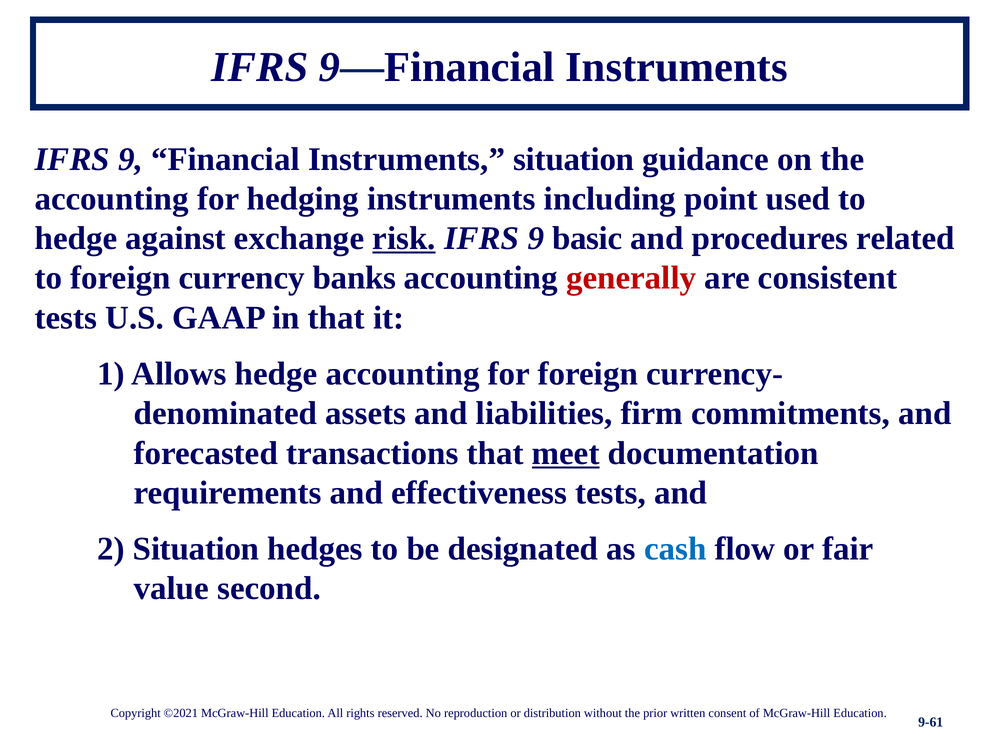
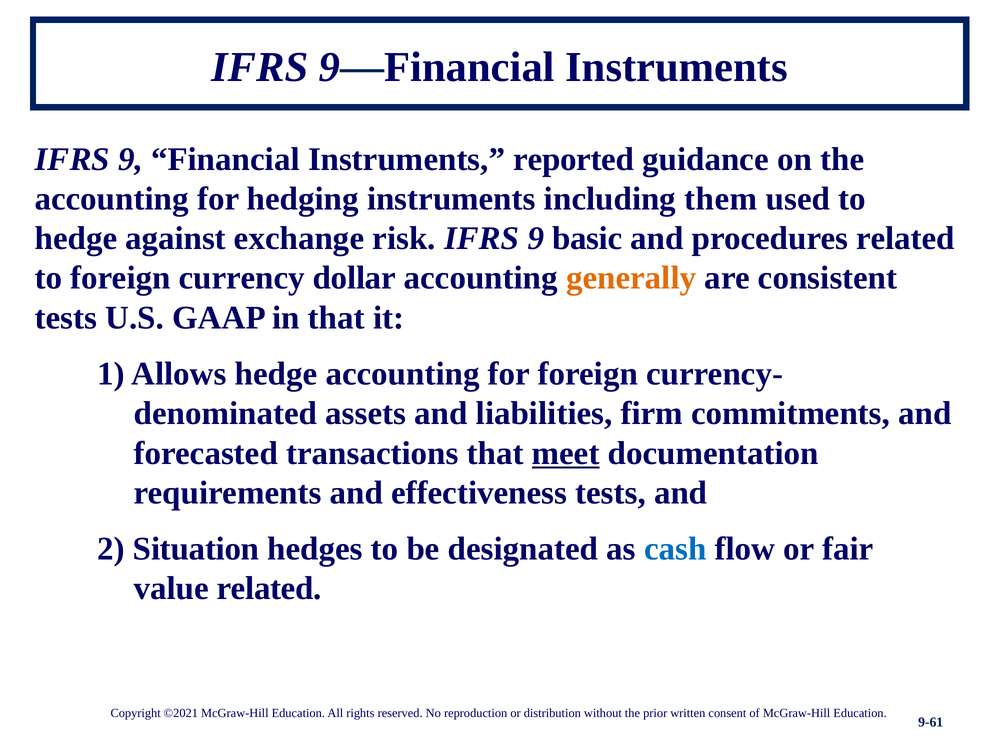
Instruments situation: situation -> reported
point: point -> them
risk underline: present -> none
banks: banks -> dollar
generally colour: red -> orange
value second: second -> related
